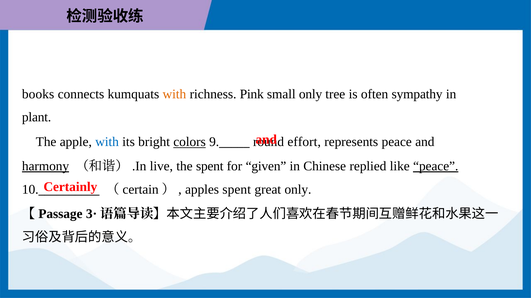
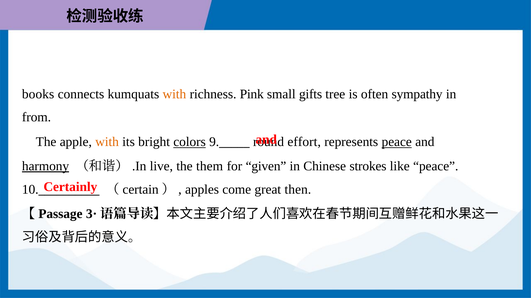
small only: only -> gifts
plant: plant -> from
with at (107, 142) colour: blue -> orange
peace at (397, 142) underline: none -> present
the spent: spent -> them
replied: replied -> strokes
peace at (436, 167) underline: present -> none
apples spent: spent -> come
great only: only -> then
